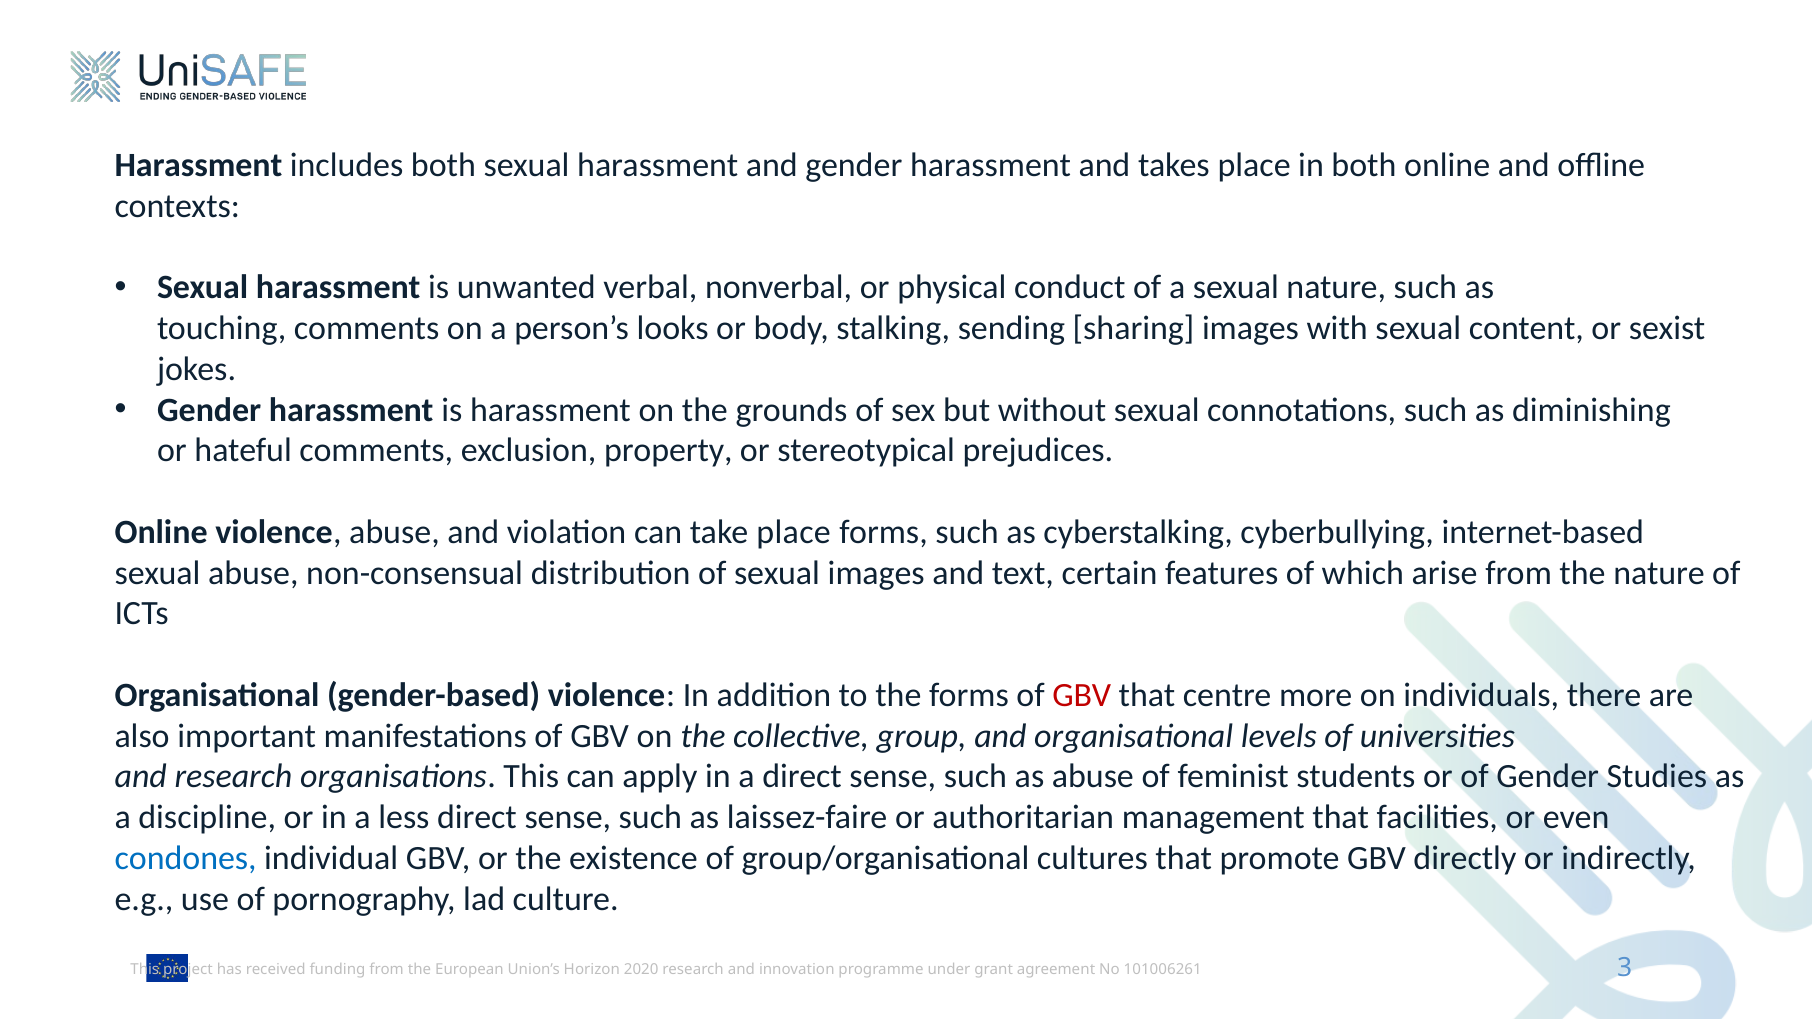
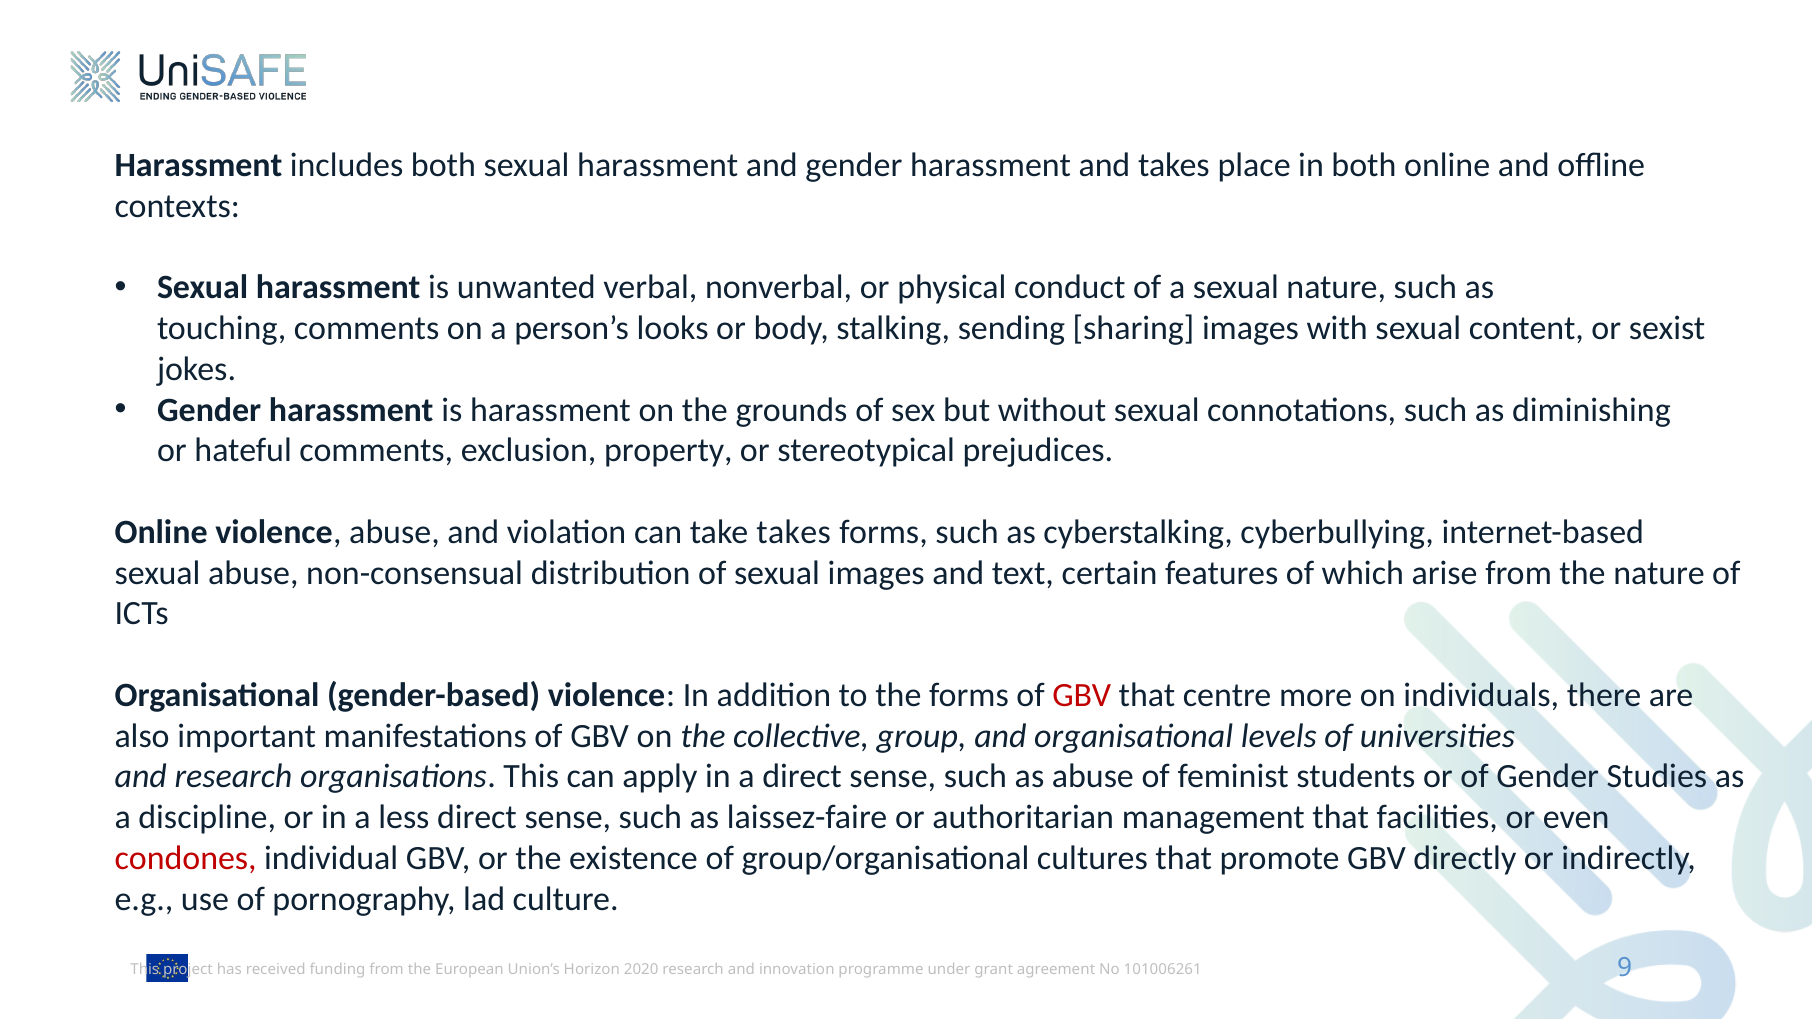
take place: place -> takes
condones colour: blue -> red
3: 3 -> 9
